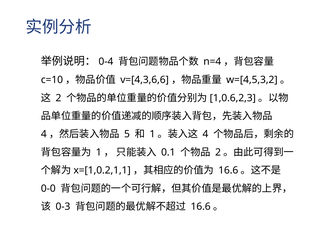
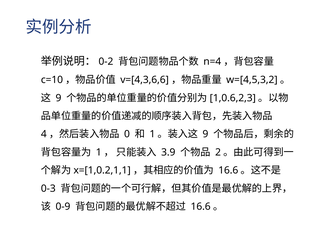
0-4: 0-4 -> 0-2
2 at (58, 98): 2 -> 9
5: 5 -> 0
4 at (205, 134): 4 -> 9
0.1: 0.1 -> 3.9
0-0: 0-0 -> 0-3
0-3: 0-3 -> 0-9
